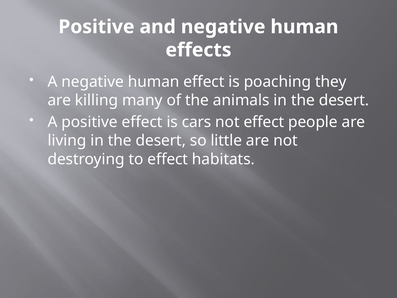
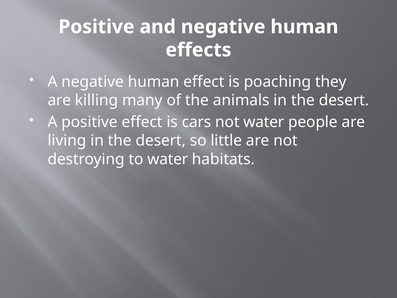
not effect: effect -> water
to effect: effect -> water
